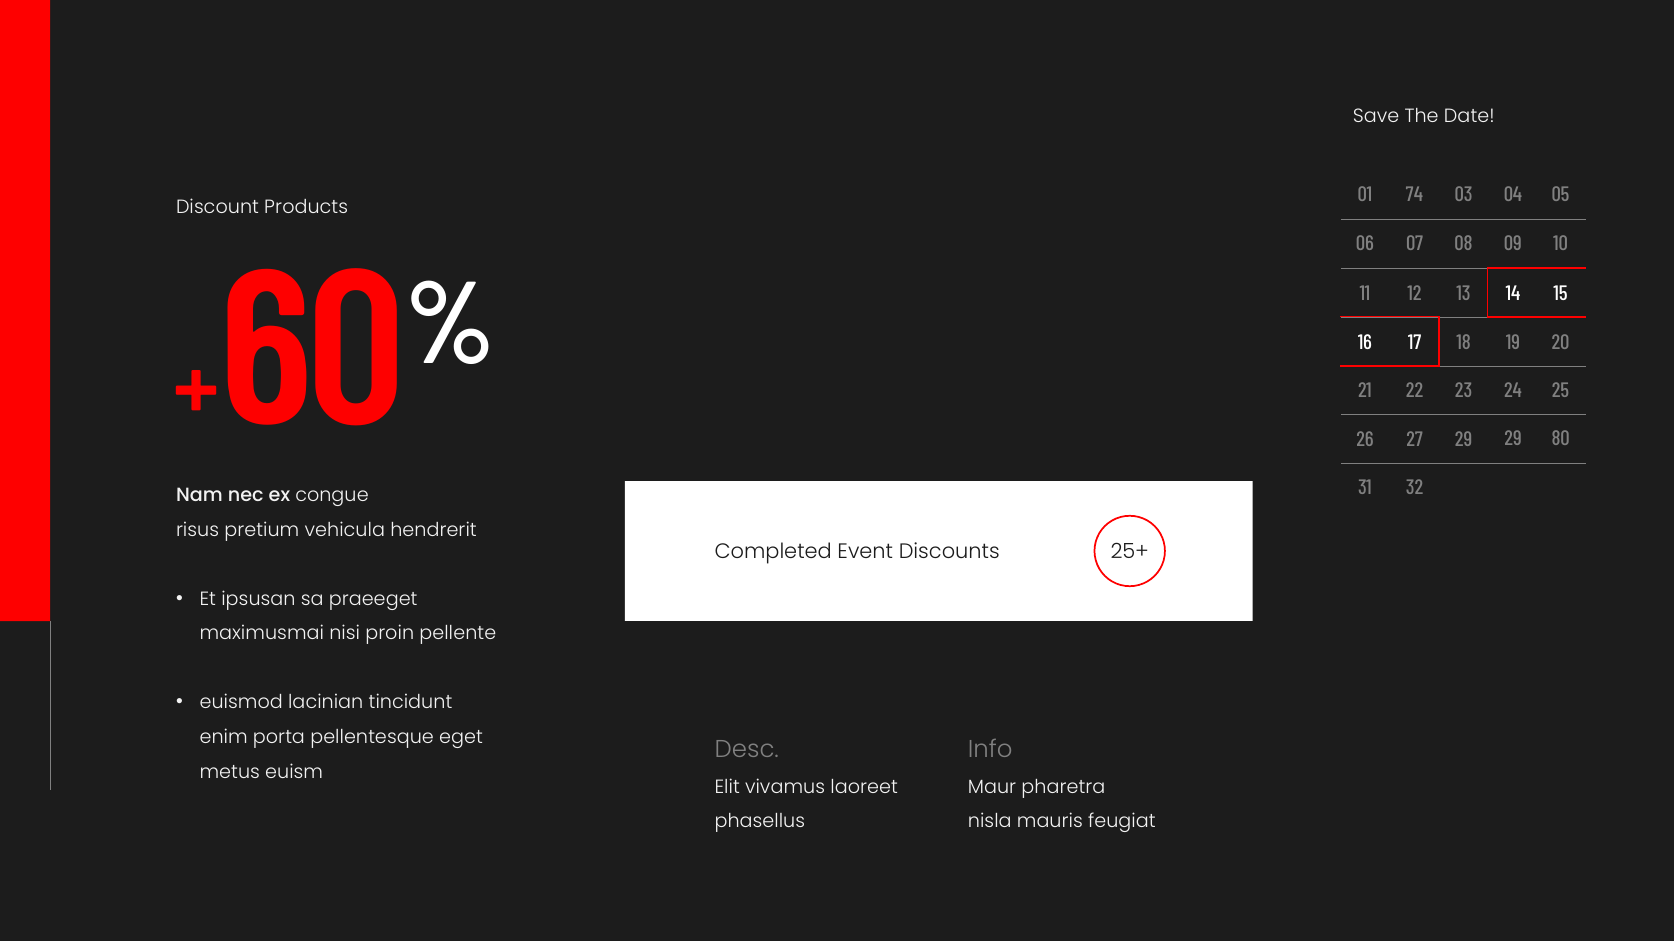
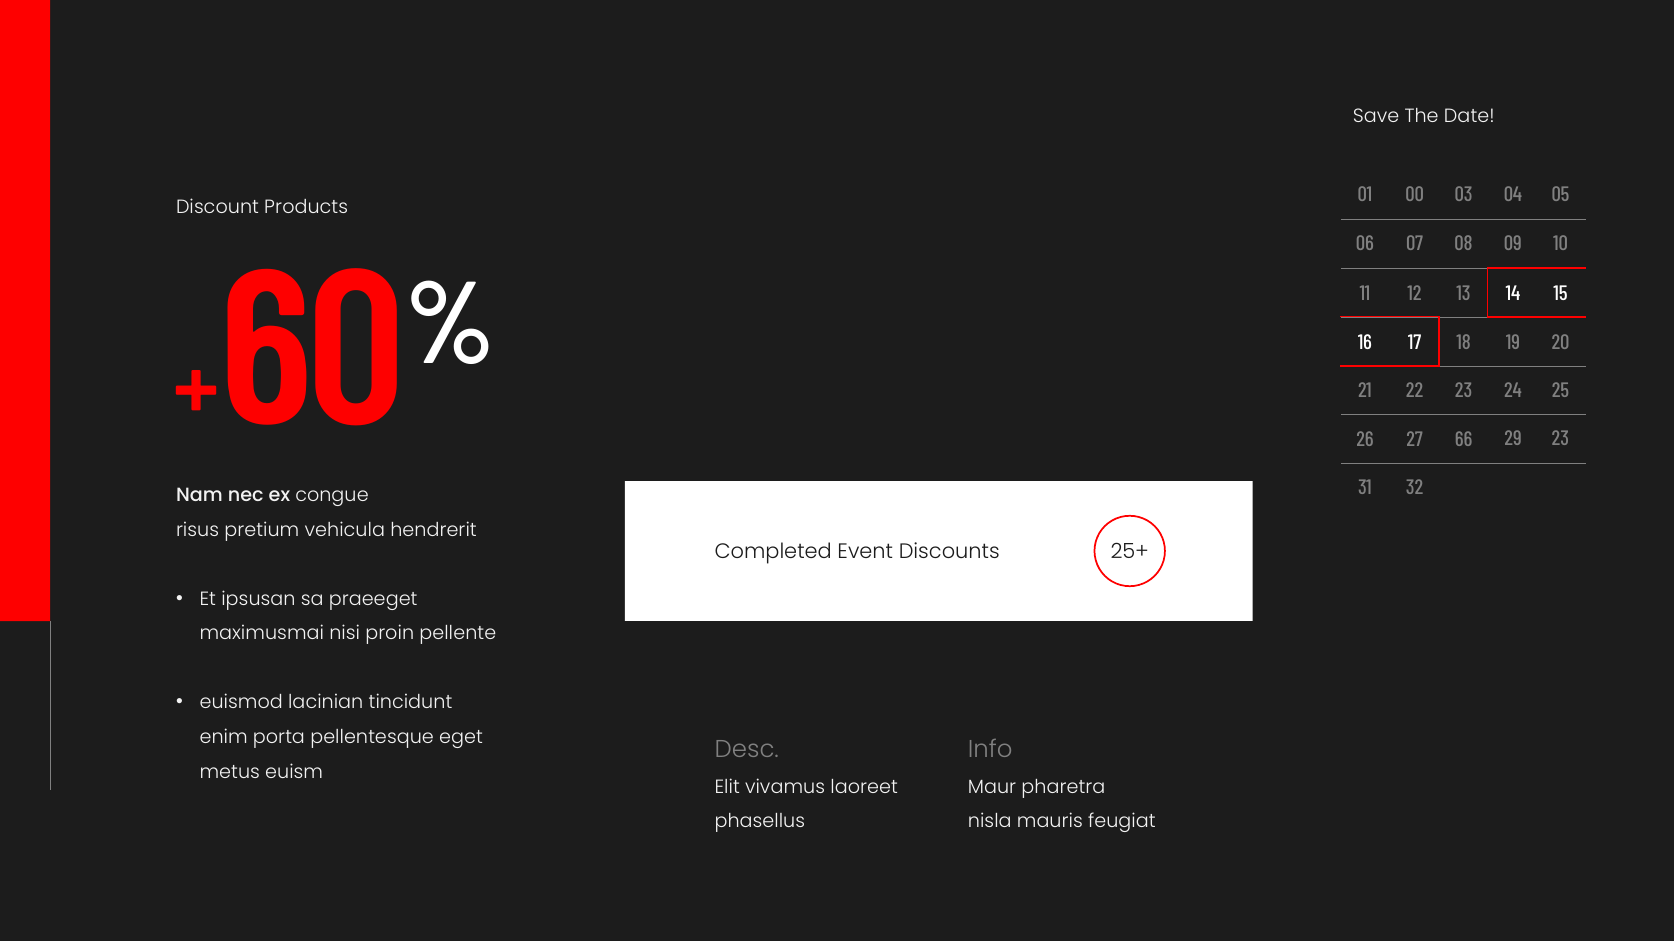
74: 74 -> 00
27 29: 29 -> 66
29 80: 80 -> 23
